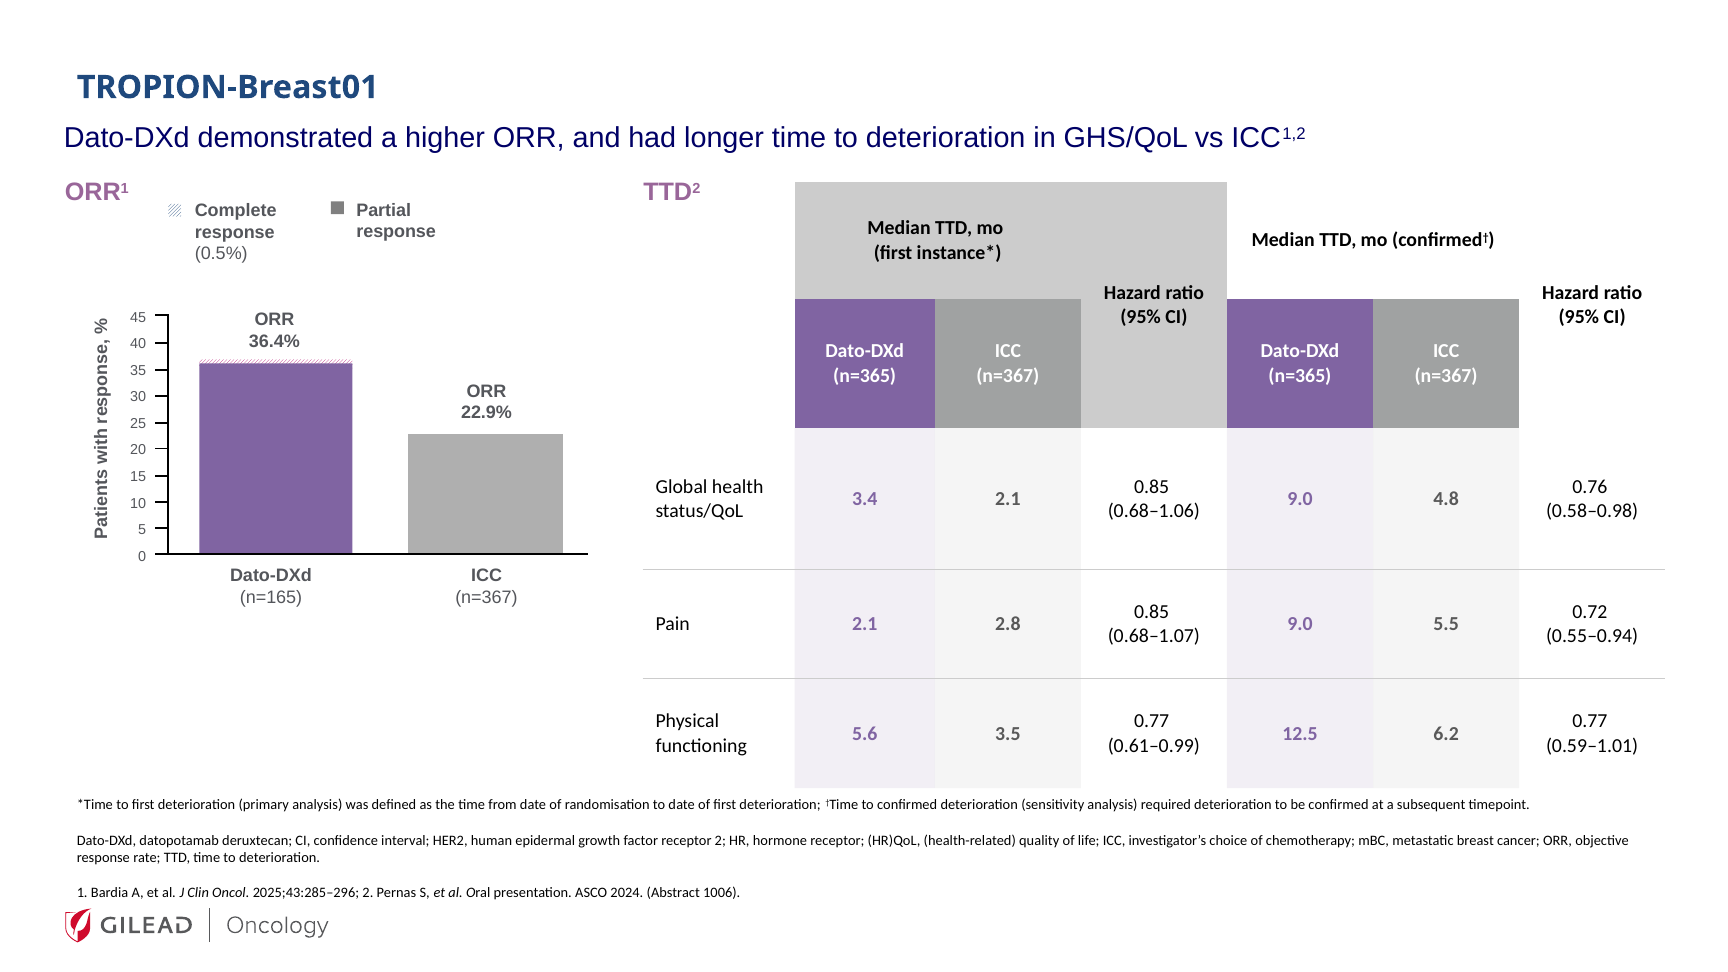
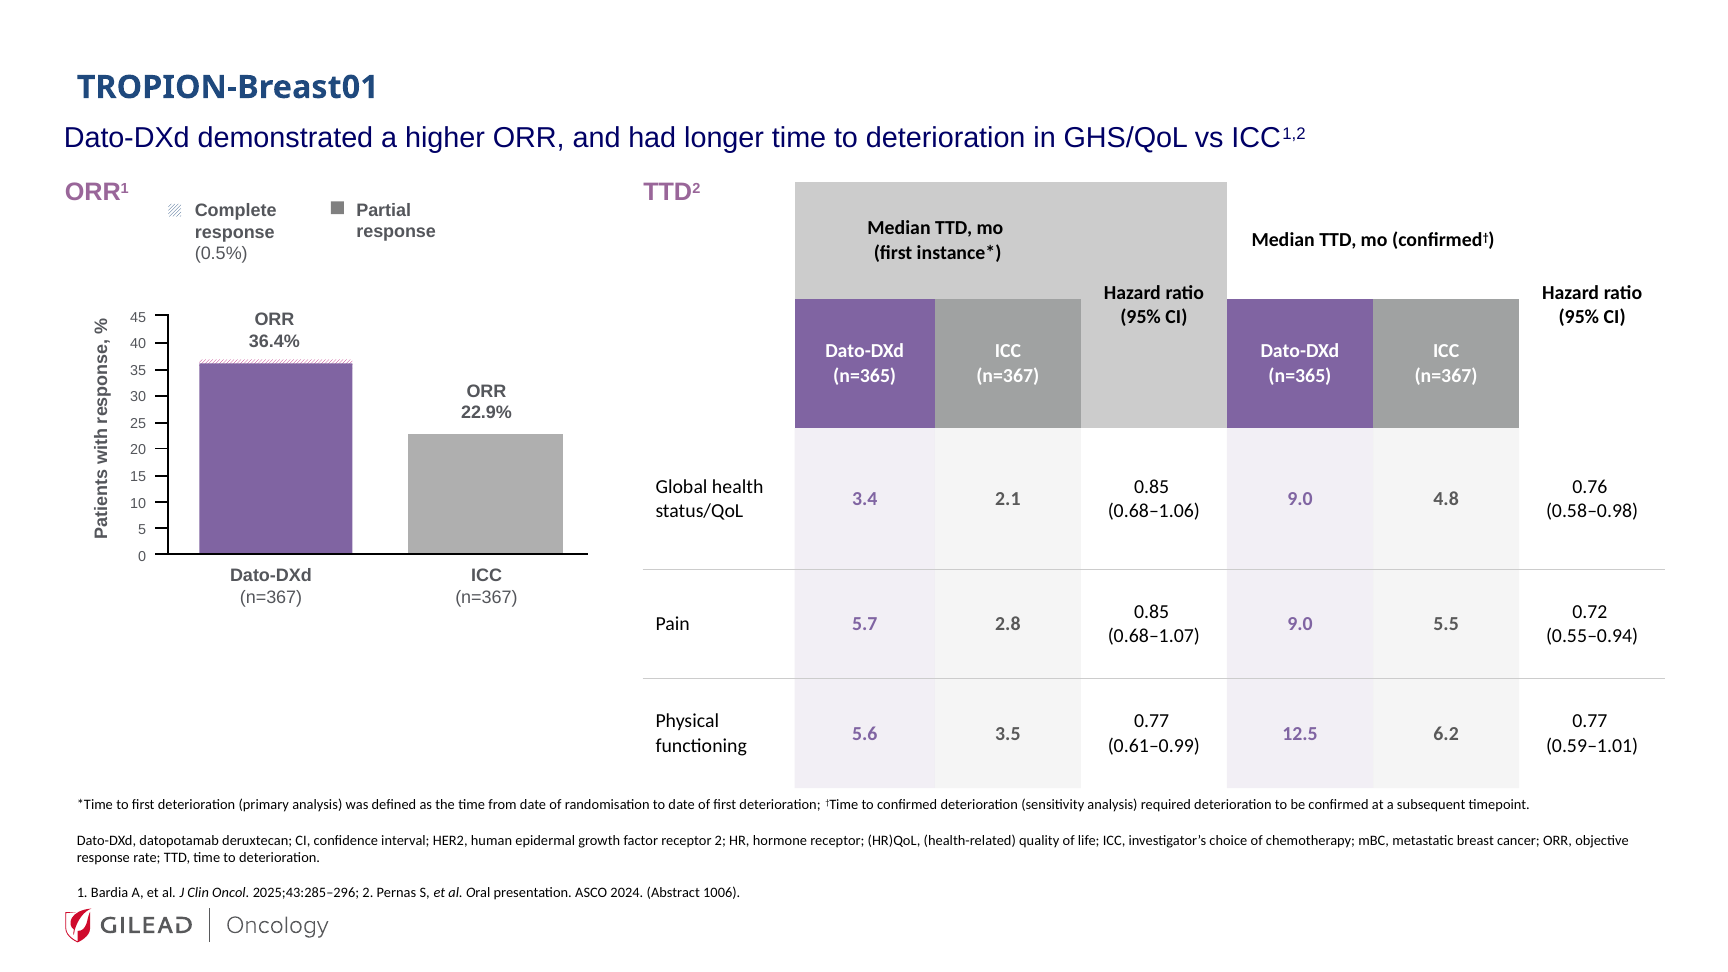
n=165 at (271, 597): n=165 -> n=367
Pain 2.1: 2.1 -> 5.7
